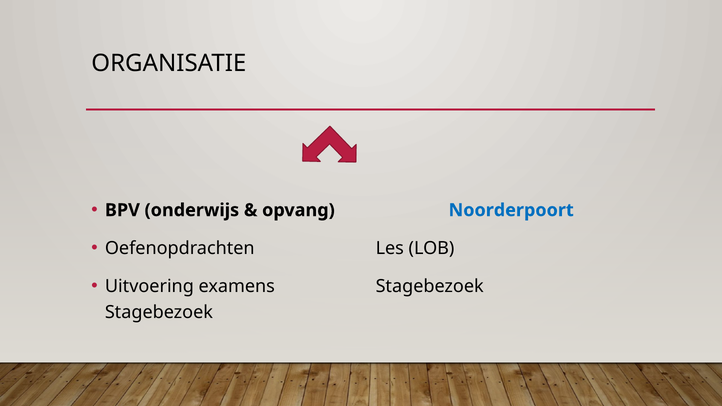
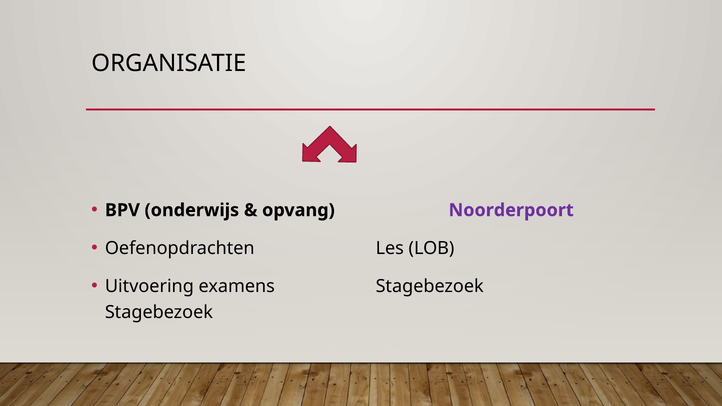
Noorderpoort colour: blue -> purple
